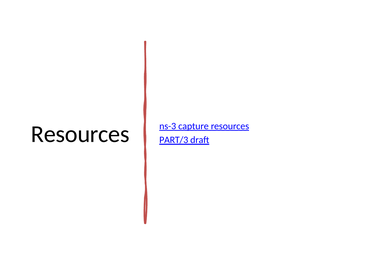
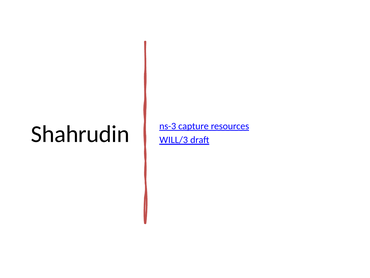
Resources at (80, 134): Resources -> Shahrudin
PART/3: PART/3 -> WILL/3
